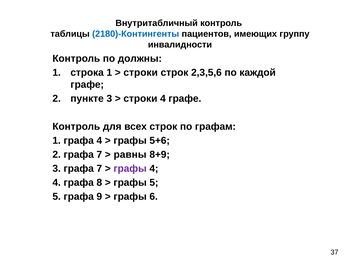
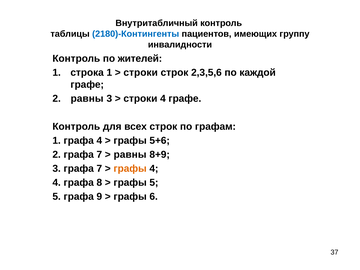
должны: должны -> жителей
2 пункте: пункте -> равны
графы at (130, 168) colour: purple -> orange
